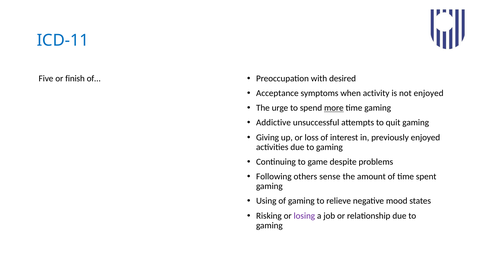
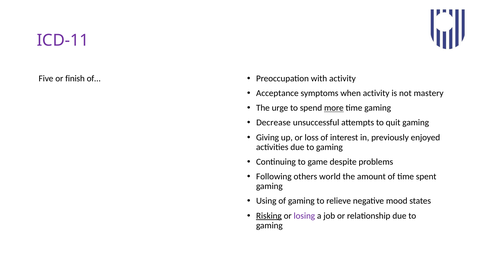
ICD-11 colour: blue -> purple
with desired: desired -> activity
not enjoyed: enjoyed -> mastery
Addictive: Addictive -> Decrease
sense: sense -> world
Risking underline: none -> present
